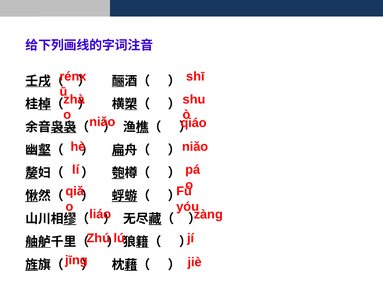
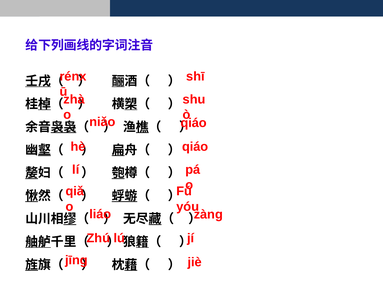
niǎo at (195, 147): niǎo -> qiáo
